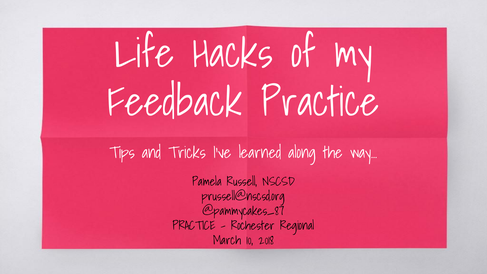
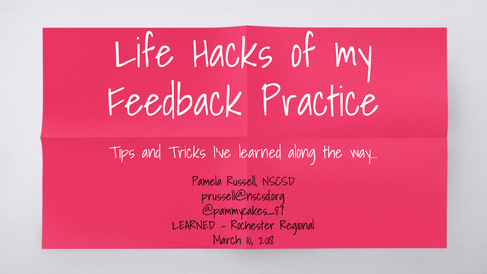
PRACTICE at (194, 226): PRACTICE -> LEARNED
